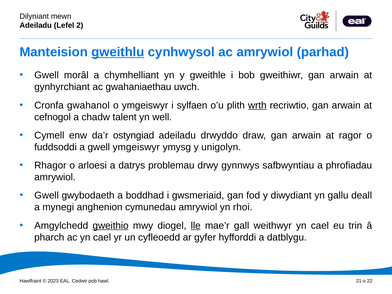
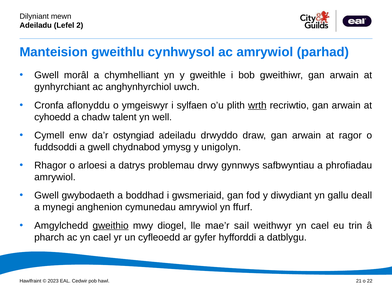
gweithlu underline: present -> none
gwahaniaethau: gwahaniaethau -> anghynhyrchiol
gwahanol: gwahanol -> aflonyddu
cefnogol: cefnogol -> cyhoedd
gwell ymgeiswyr: ymgeiswyr -> chydnabod
rhoi: rhoi -> ffurf
lle underline: present -> none
gall: gall -> sail
